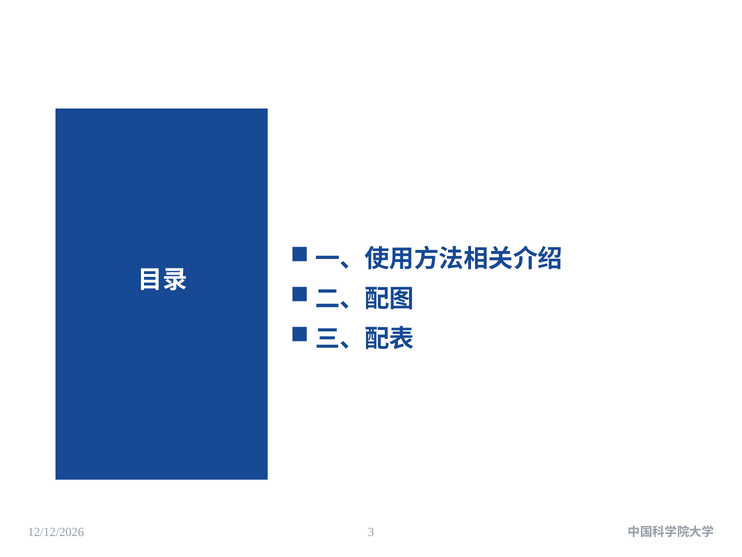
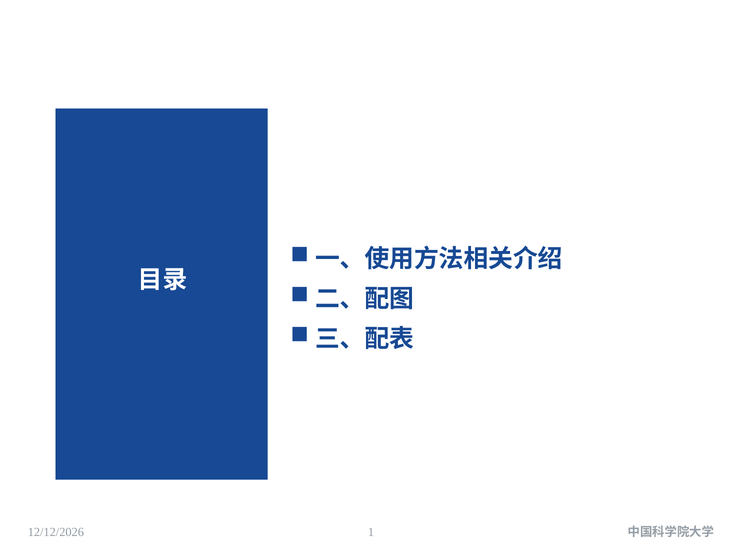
3: 3 -> 1
